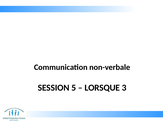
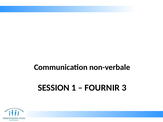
5: 5 -> 1
LORSQUE: LORSQUE -> FOURNIR
